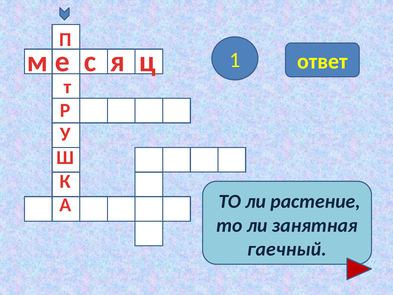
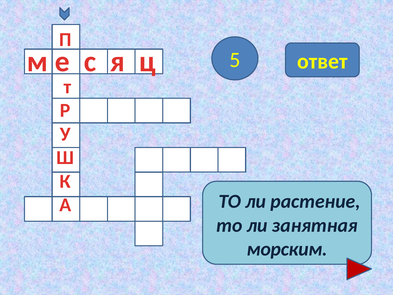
1: 1 -> 5
гаечный: гаечный -> морским
